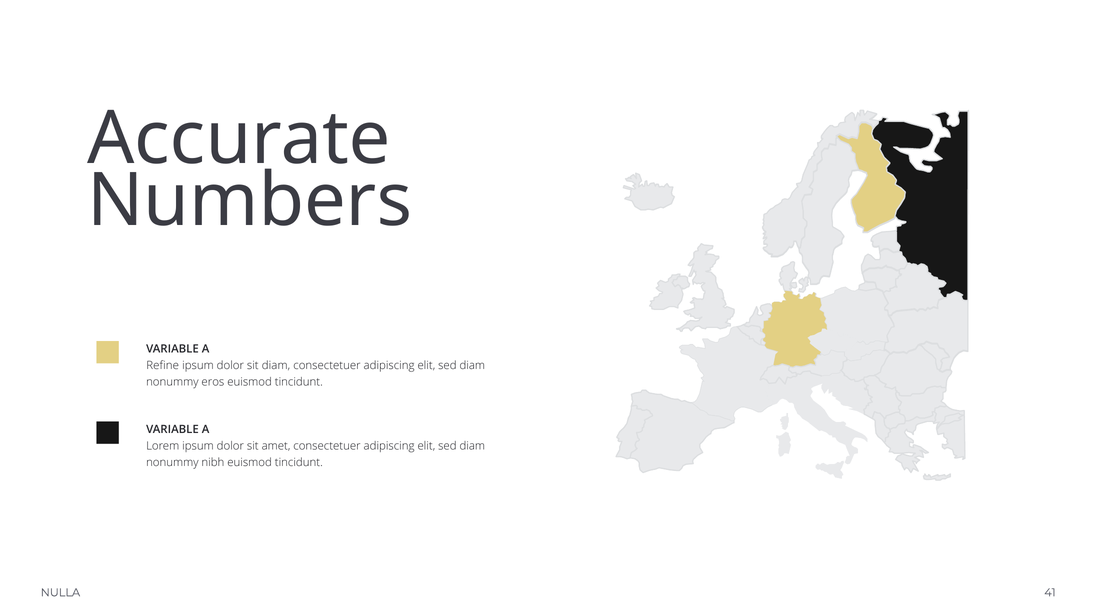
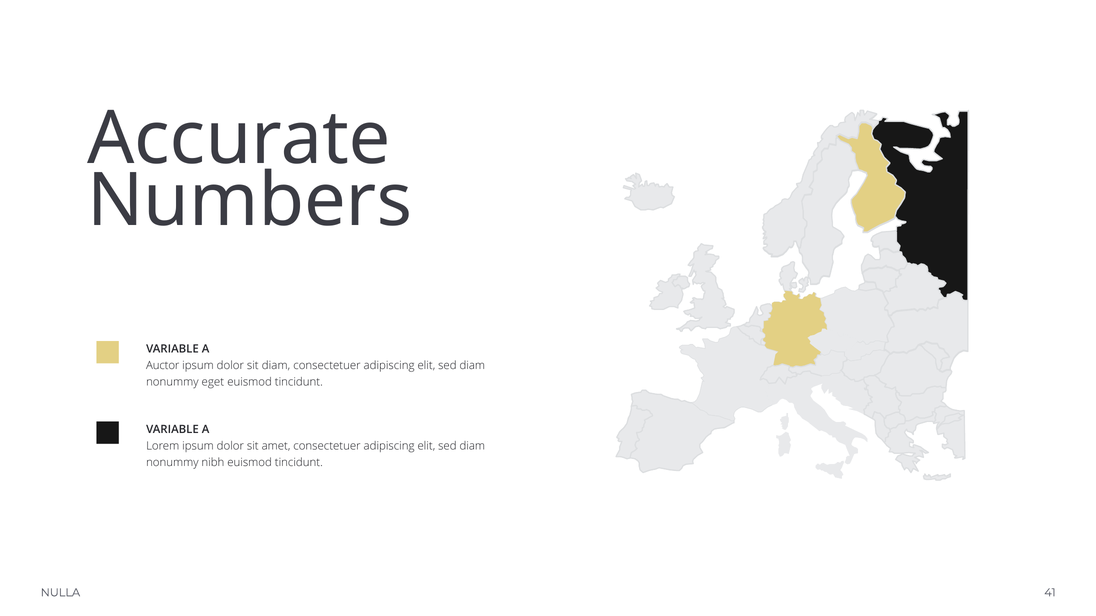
Refine: Refine -> Auctor
eros: eros -> eget
